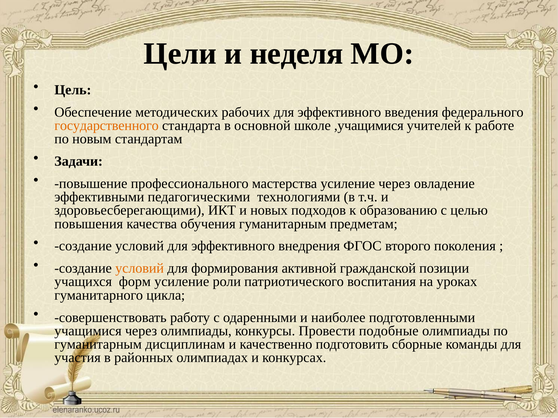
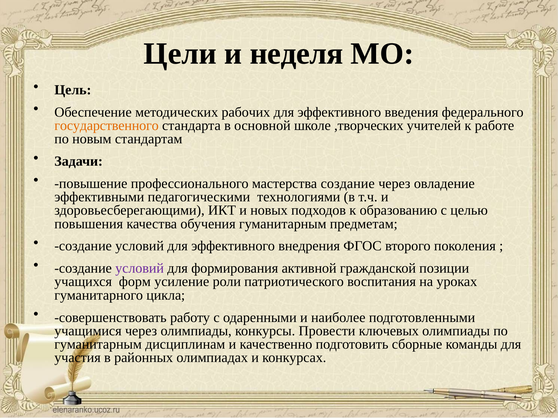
,учащимися: ,учащимися -> ,творческих
мастерства усиление: усиление -> создание
условий at (140, 269) colour: orange -> purple
подобные: подобные -> ключевых
